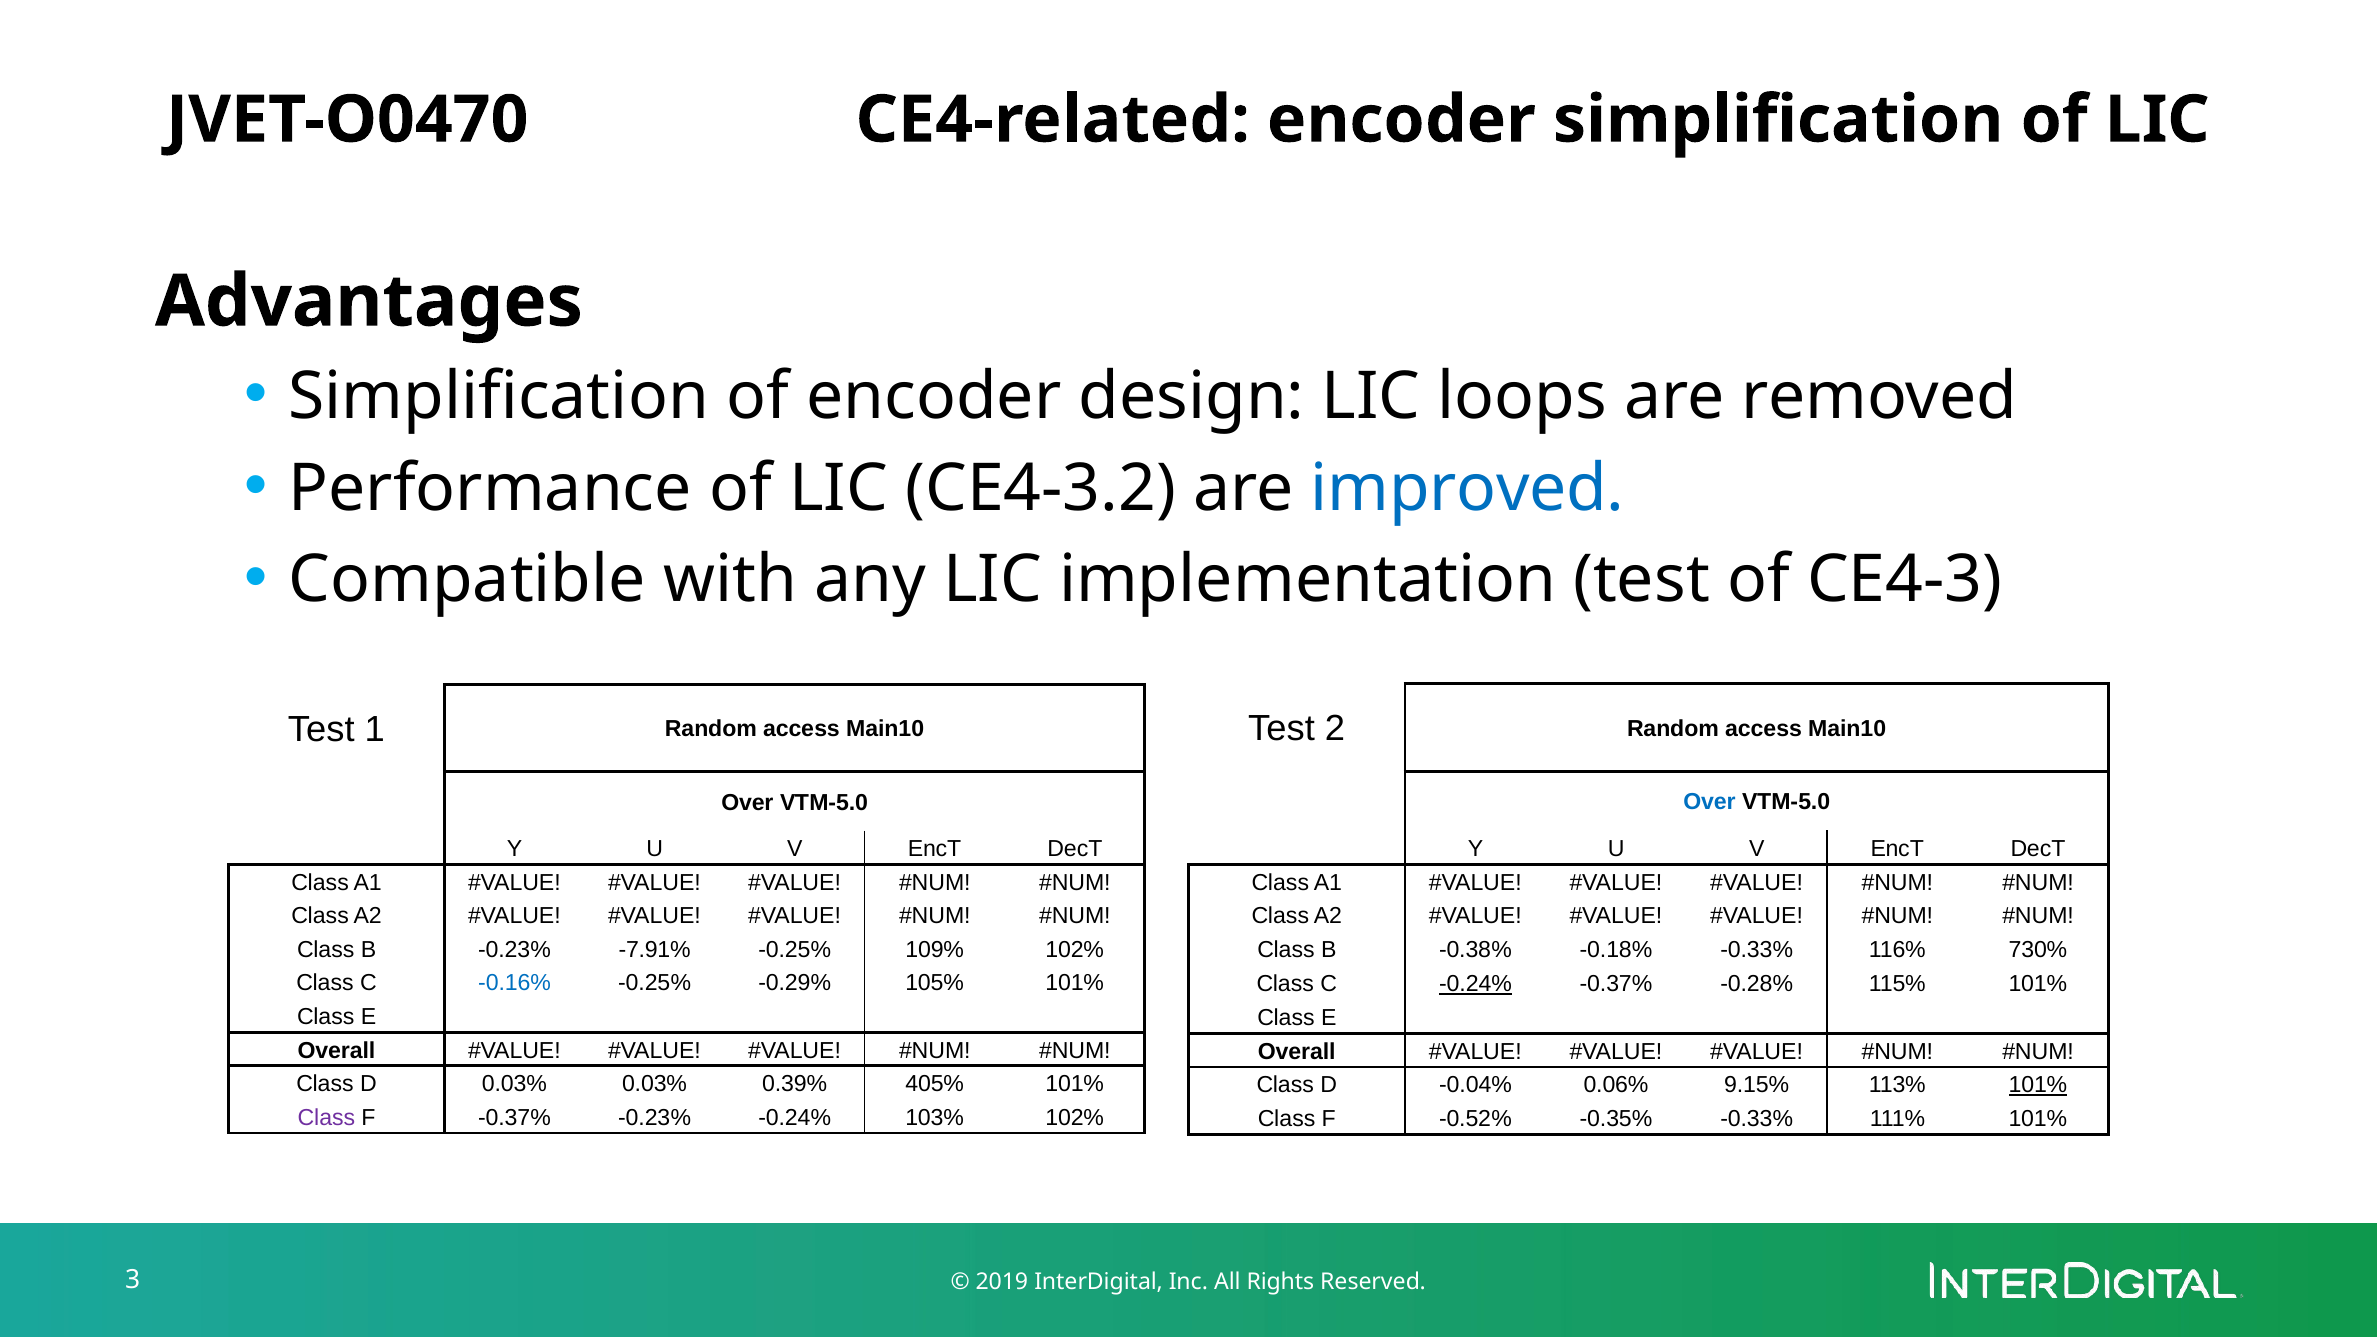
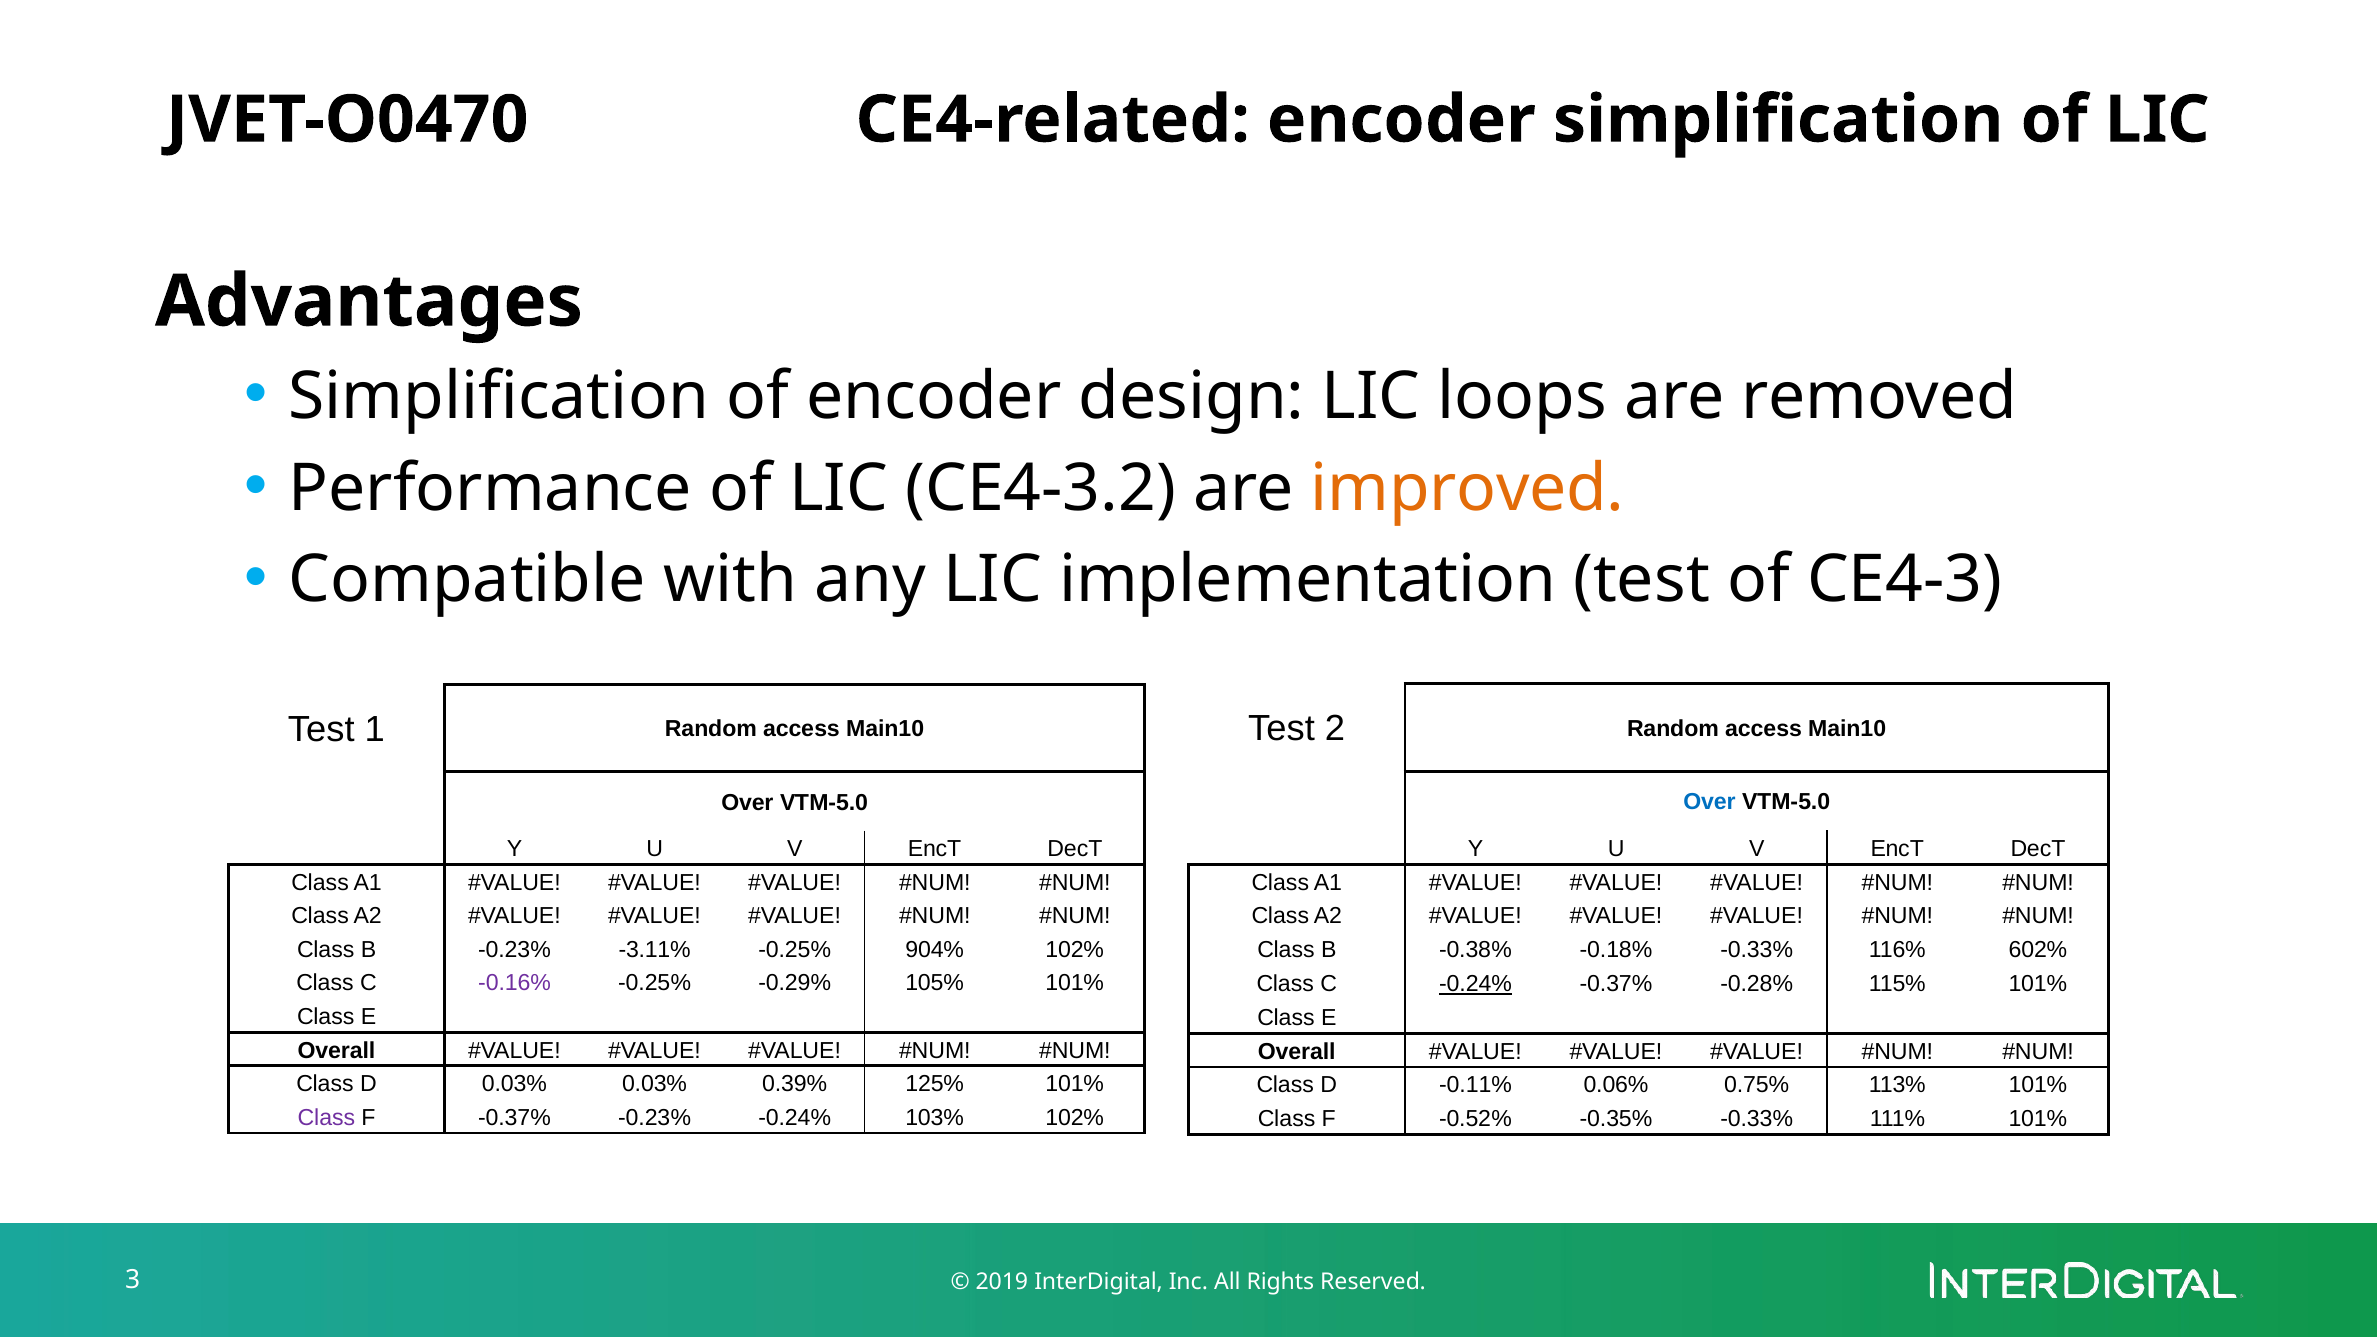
improved colour: blue -> orange
-7.91%: -7.91% -> -3.11%
109%: 109% -> 904%
730%: 730% -> 602%
-0.16% colour: blue -> purple
405%: 405% -> 125%
-0.04%: -0.04% -> -0.11%
9.15%: 9.15% -> 0.75%
101% at (2038, 1085) underline: present -> none
